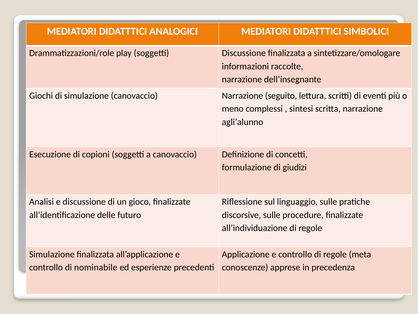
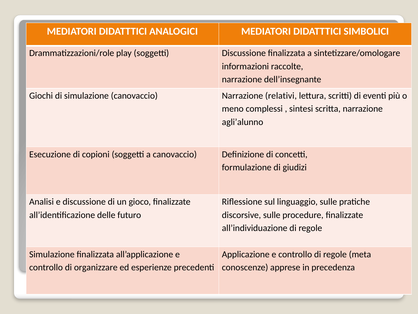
seguito: seguito -> relativi
nominabile: nominabile -> organizzare
